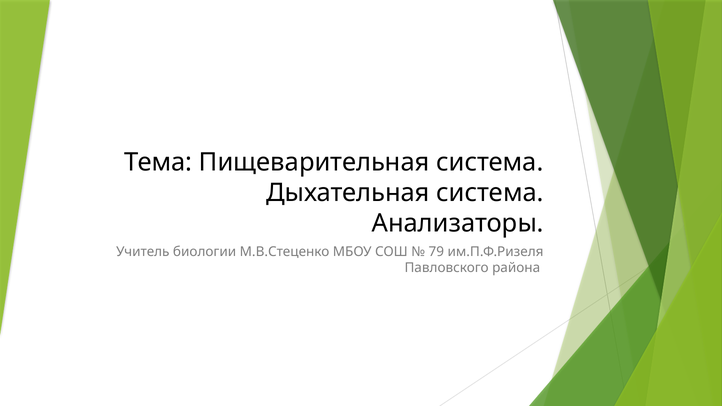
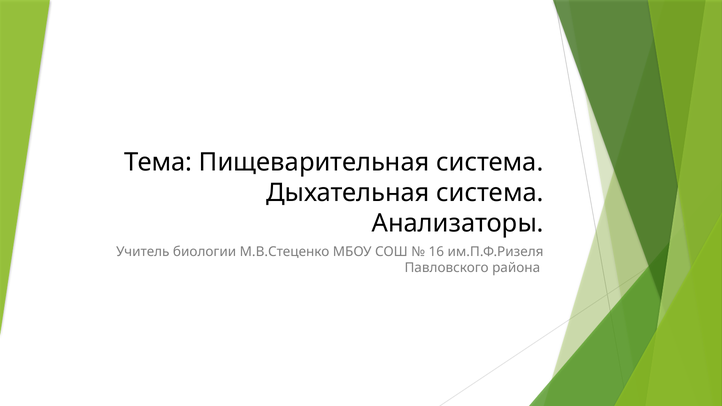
79: 79 -> 16
